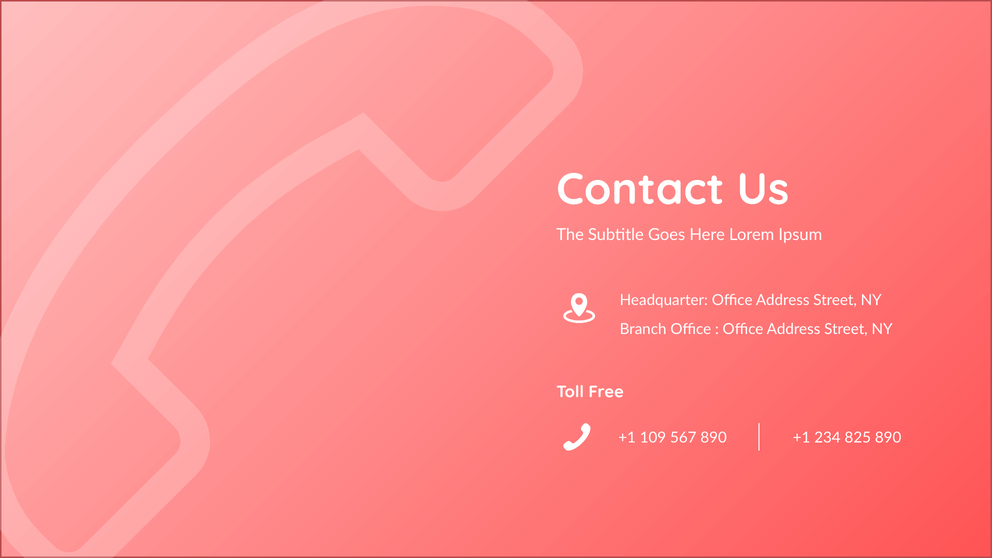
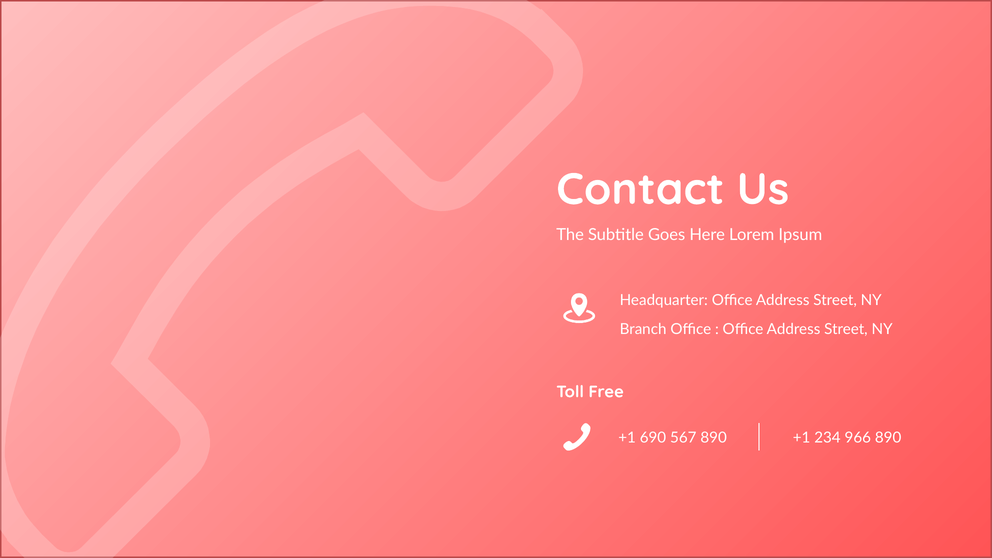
109: 109 -> 690
825: 825 -> 966
